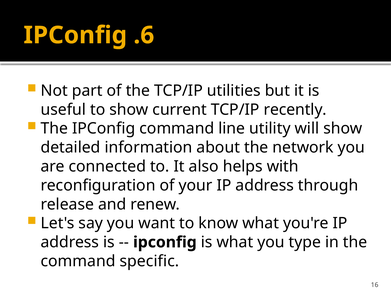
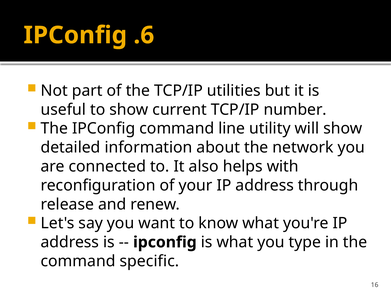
recently: recently -> number
